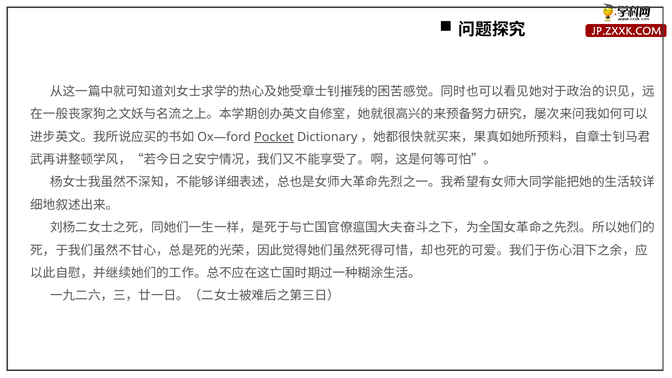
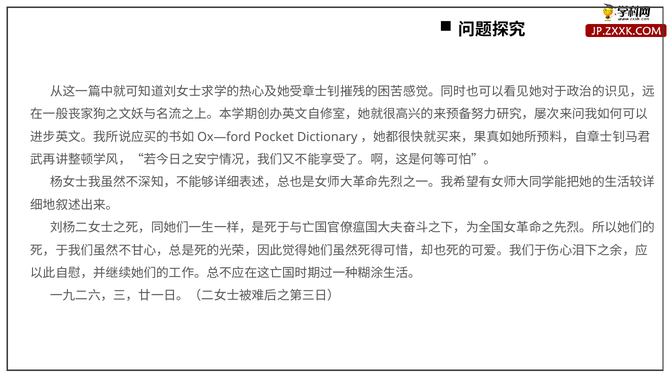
Pocket underline: present -> none
